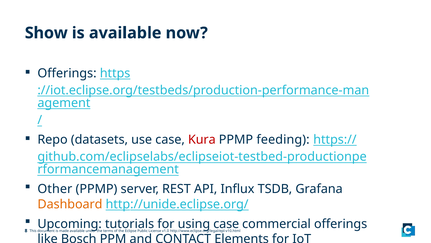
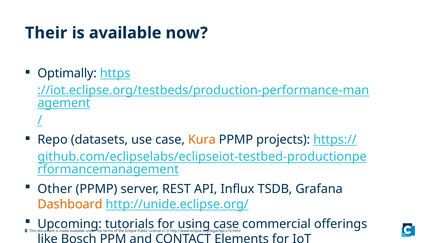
Show: Show -> Their
Offerings at (67, 73): Offerings -> Optimally
Kura colour: red -> orange
feeding: feeding -> projects
